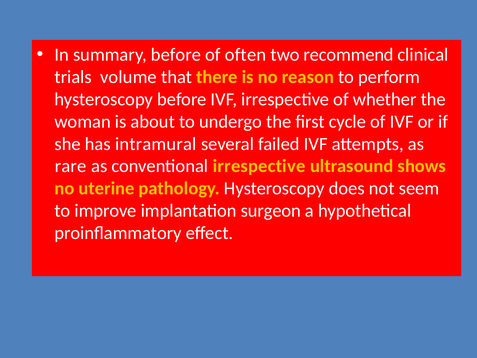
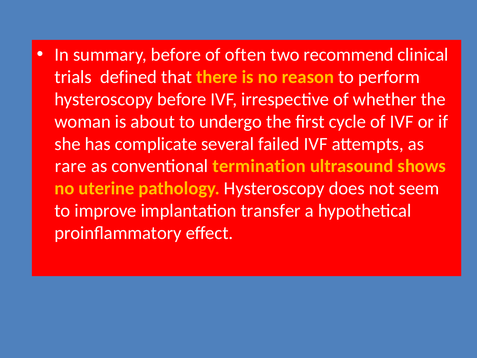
volume: volume -> defined
intramural: intramural -> complicate
conventional irrespective: irrespective -> termination
surgeon: surgeon -> transfer
